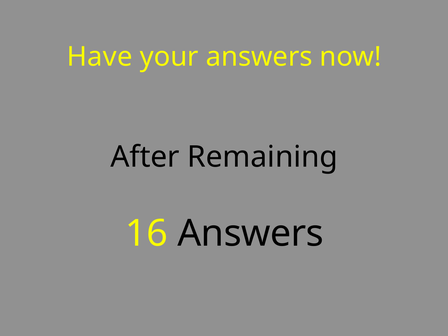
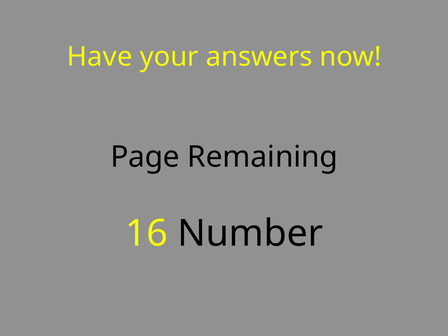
After: After -> Page
16 Answers: Answers -> Number
